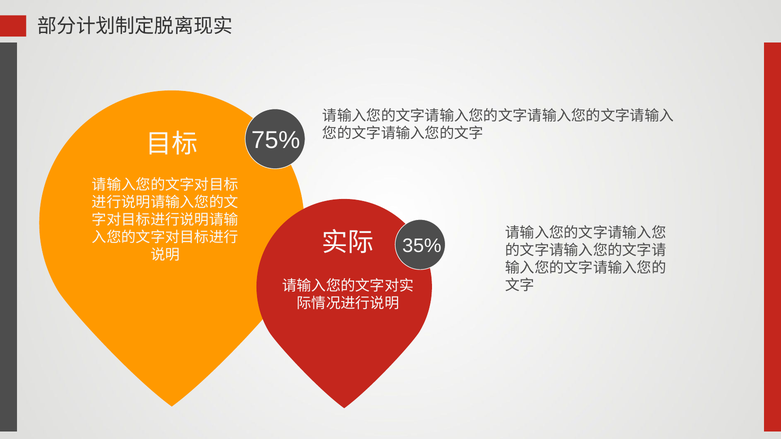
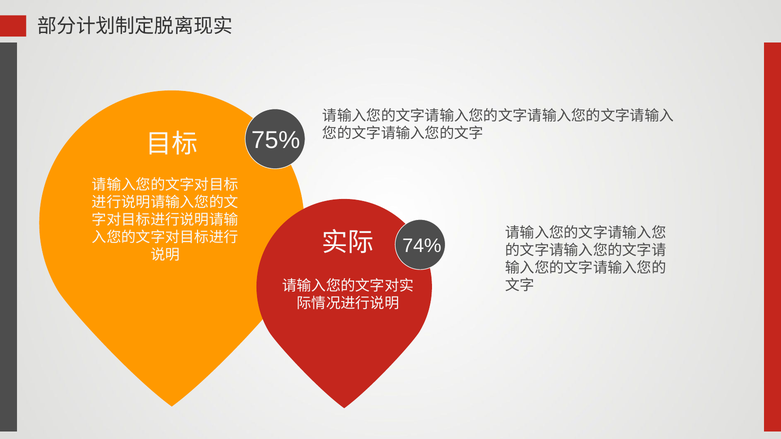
35%: 35% -> 74%
